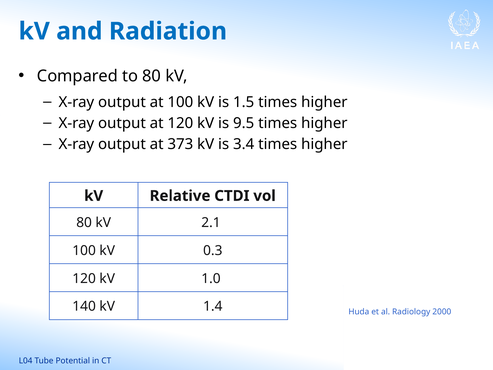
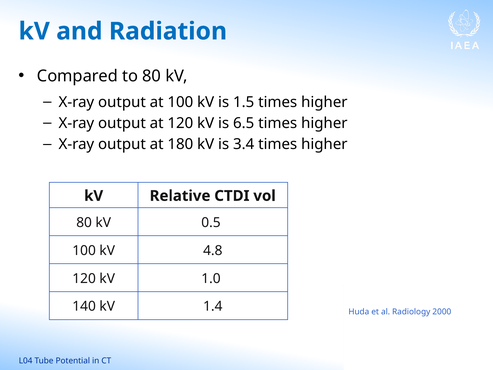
9.5: 9.5 -> 6.5
373: 373 -> 180
2.1: 2.1 -> 0.5
0.3: 0.3 -> 4.8
